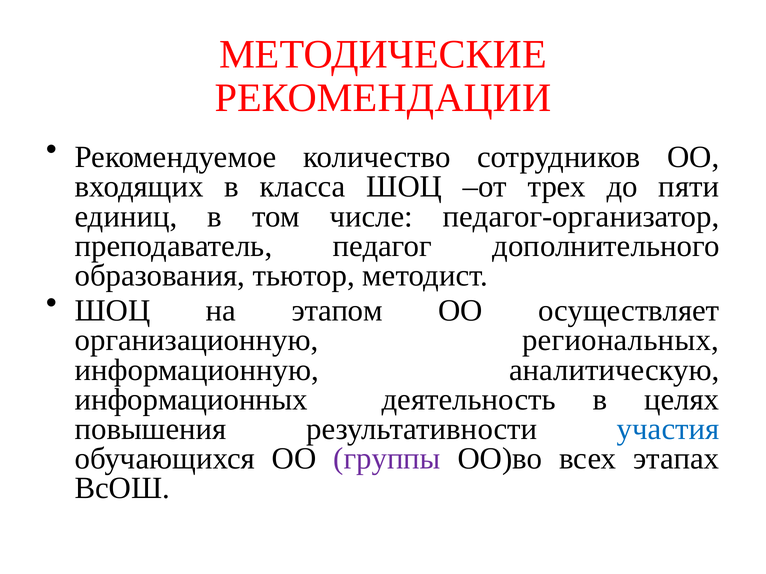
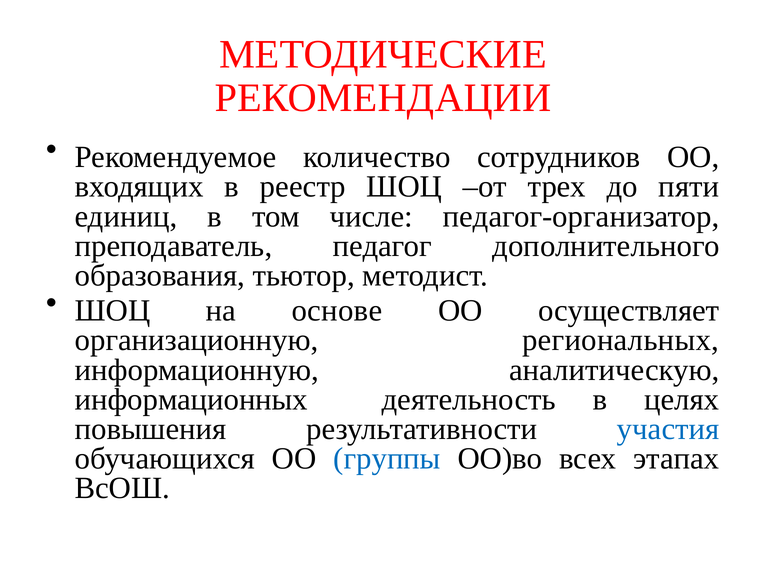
класса: класса -> реестр
этапом: этапом -> основе
группы colour: purple -> blue
